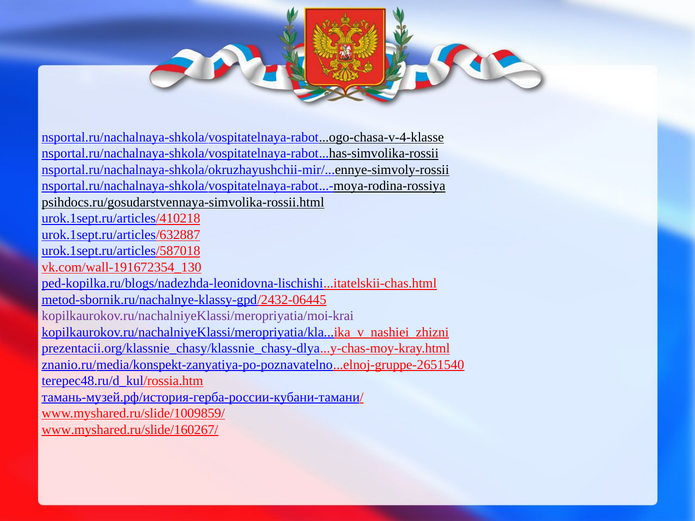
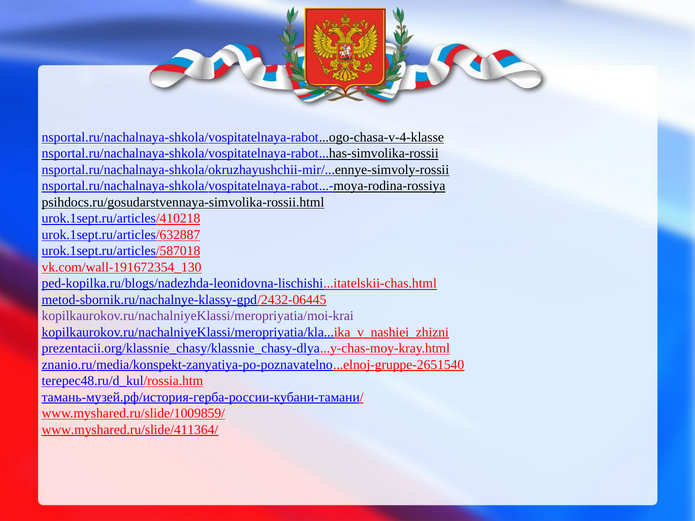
www.myshared.ru/slide/160267/: www.myshared.ru/slide/160267/ -> www.myshared.ru/slide/411364/
